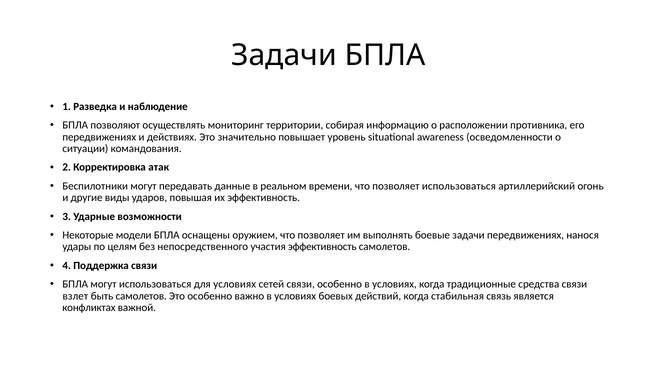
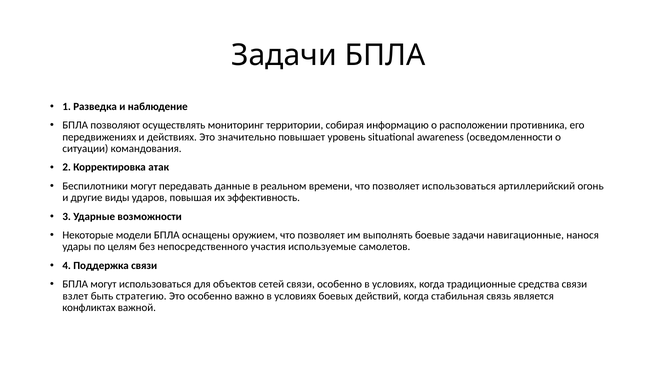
задачи передвижениях: передвижениях -> навигационные
участия эффективность: эффективность -> используемые
для условиях: условиях -> объектов
быть самолетов: самолетов -> стратегию
